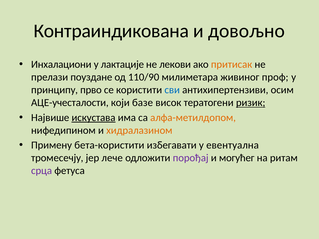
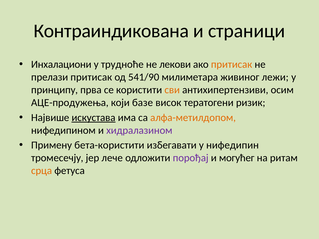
довољно: довољно -> страници
лактације: лактације -> трудноће
прелази поуздане: поуздане -> притисак
110/90: 110/90 -> 541/90
проф: проф -> лежи
прво: прво -> прва
сви colour: blue -> orange
АЦЕ-учесталости: АЦЕ-учесталости -> АЦЕ-продужења
ризик underline: present -> none
хидралазином colour: orange -> purple
евентуална: евентуална -> нифедипин
срца colour: purple -> orange
